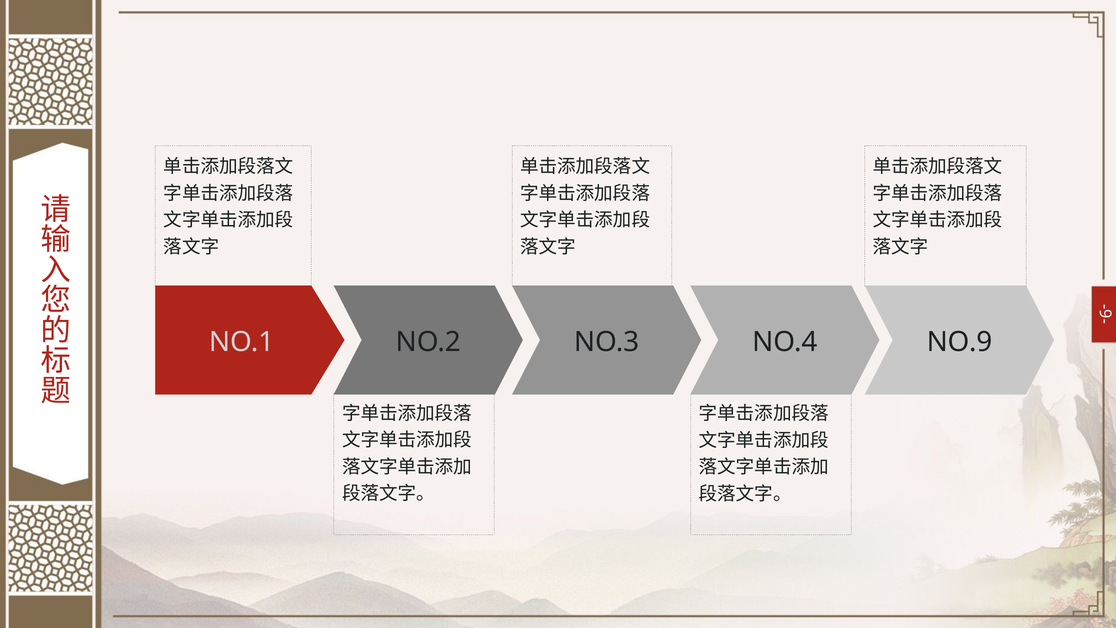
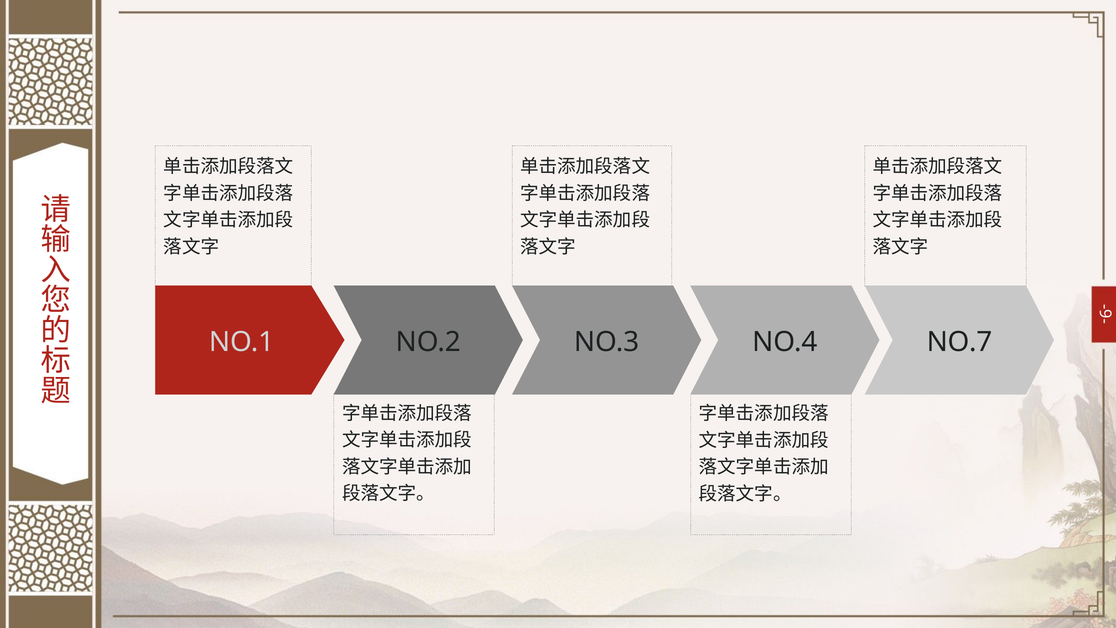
NO.9: NO.9 -> NO.7
